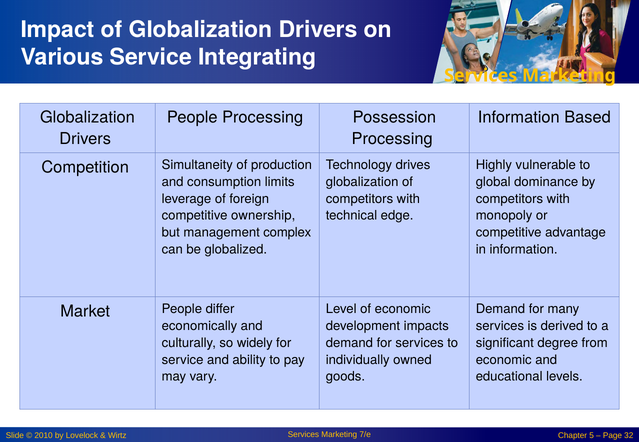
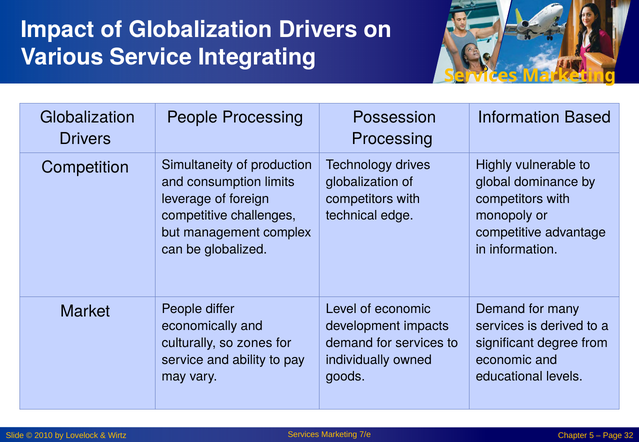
ownership: ownership -> challenges
widely: widely -> zones
